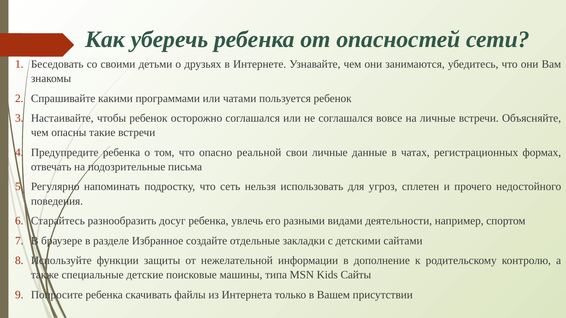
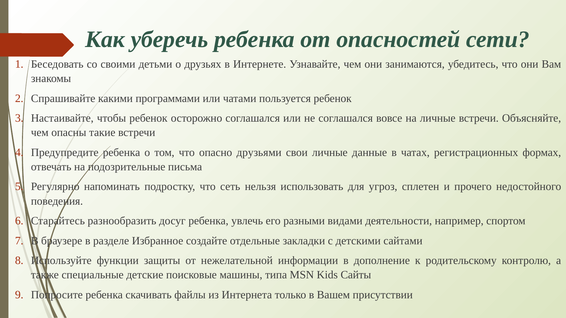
реальной: реальной -> друзьями
